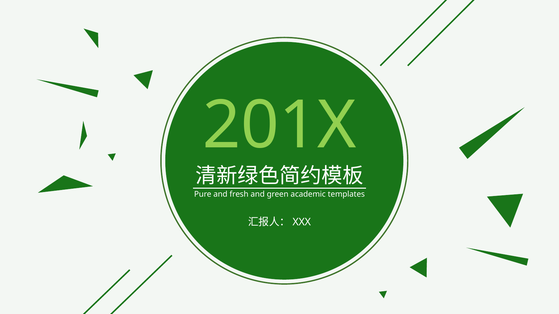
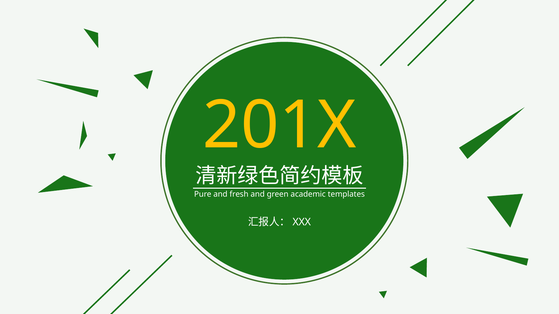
201X colour: light green -> yellow
